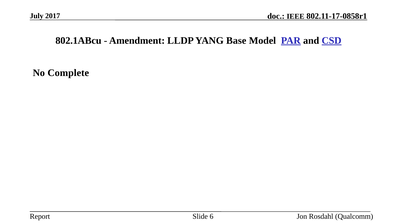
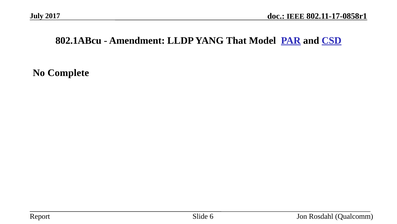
Base: Base -> That
